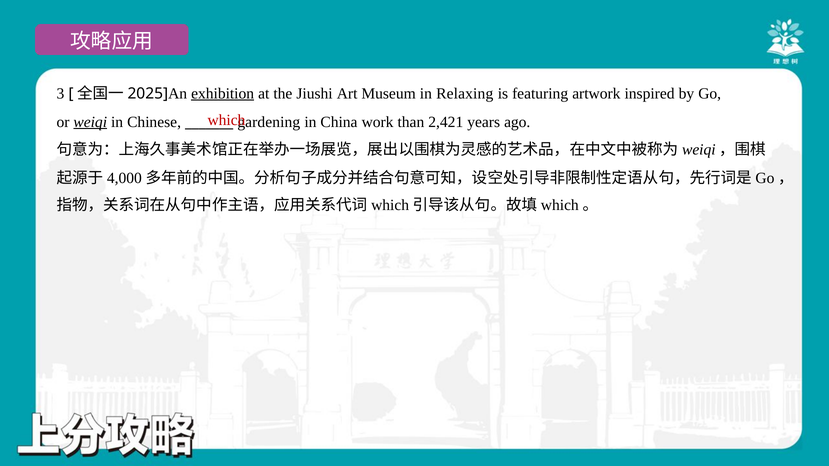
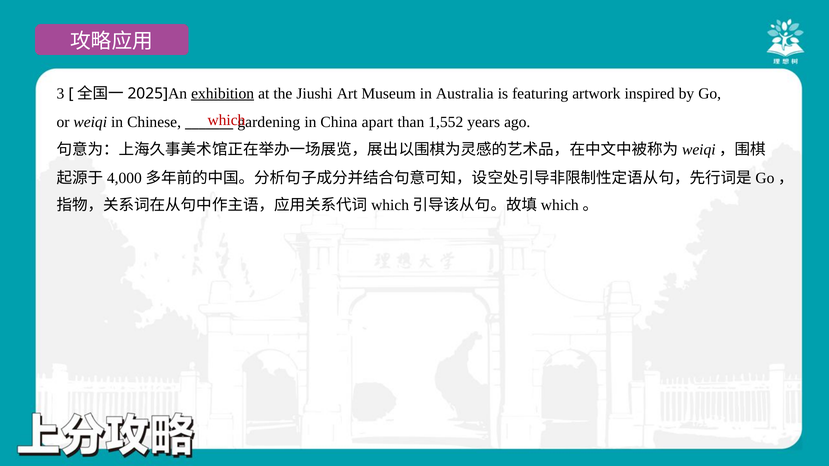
Relaxing: Relaxing -> Australia
weiqi underline: present -> none
work: work -> apart
2,421: 2,421 -> 1,552
